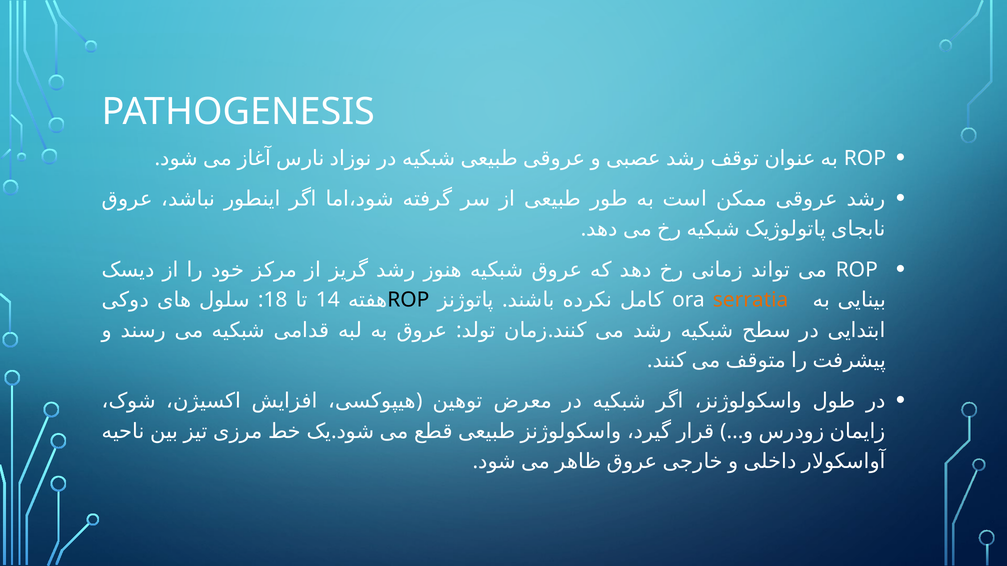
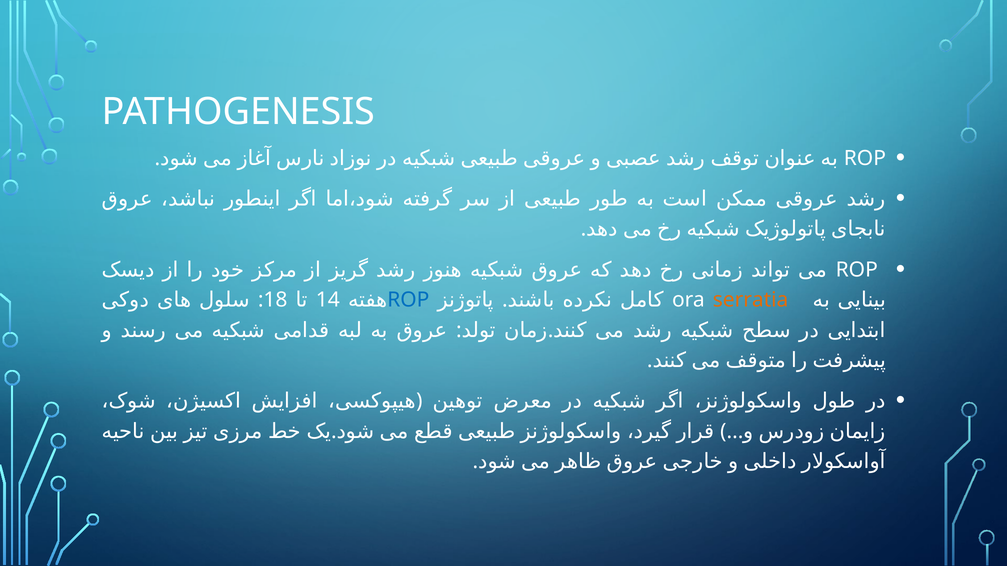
ROP at (408, 300) colour: black -> blue
